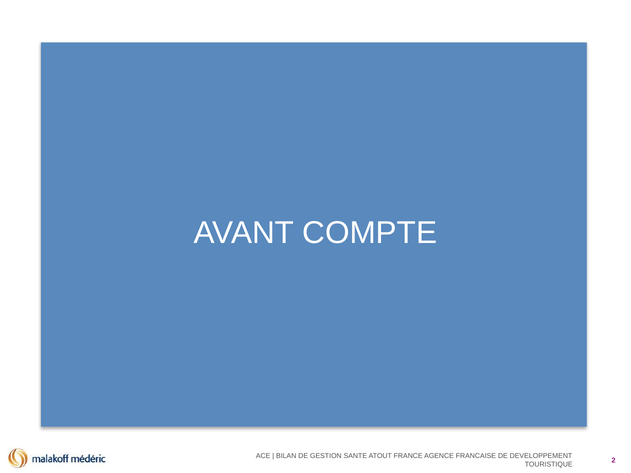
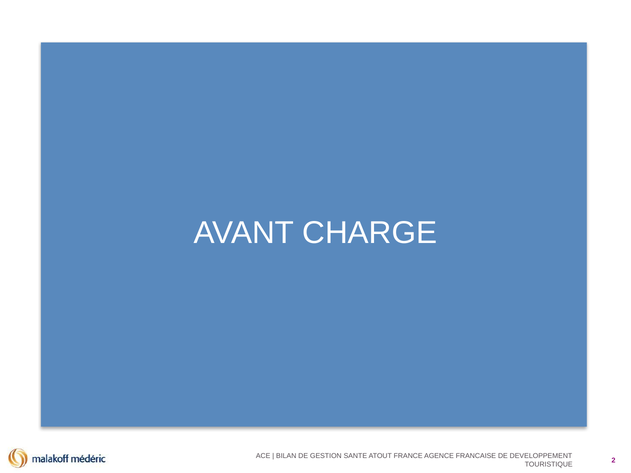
COMPTE: COMPTE -> CHARGE
